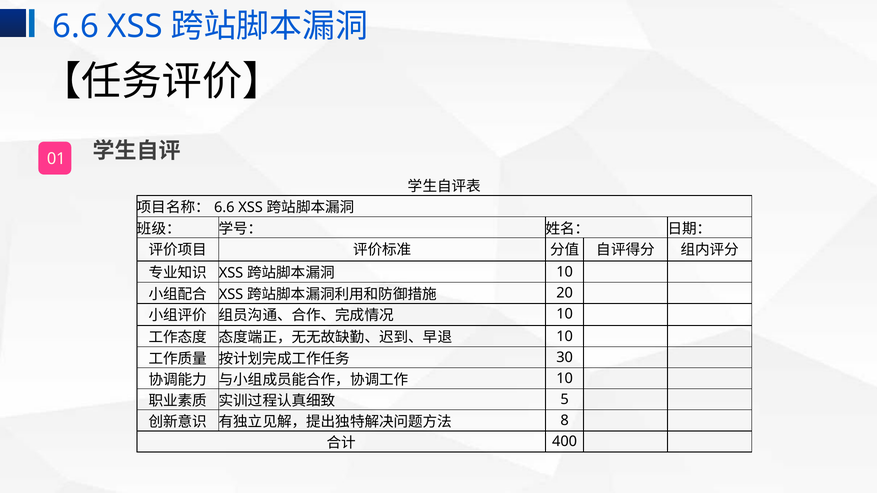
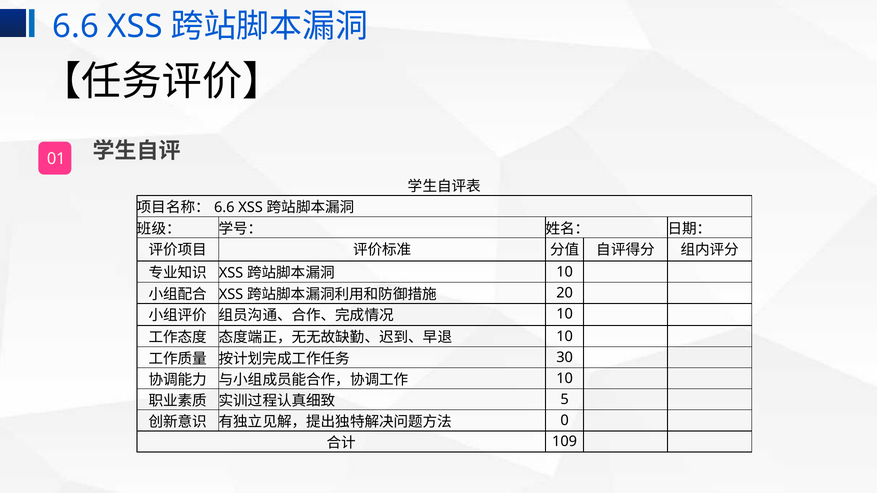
8: 8 -> 0
400: 400 -> 109
